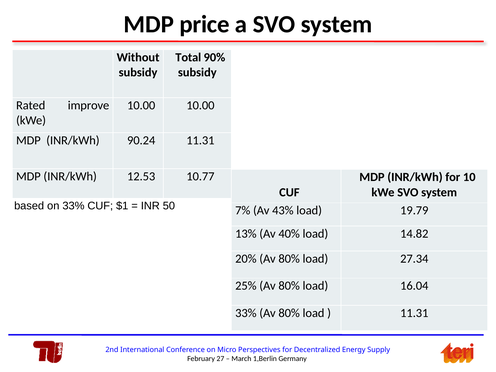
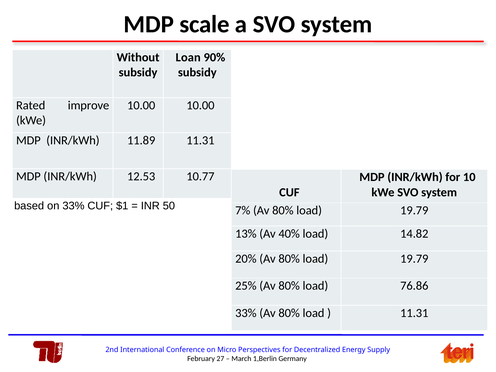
price: price -> scale
Total: Total -> Loan
90.24: 90.24 -> 11.89
7% Av 43%: 43% -> 80%
27.34 at (414, 259): 27.34 -> 19.79
16.04: 16.04 -> 76.86
